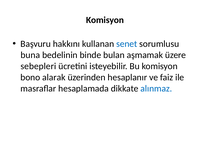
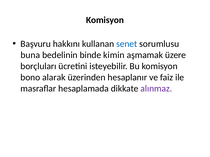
bulan: bulan -> kimin
sebepleri: sebepleri -> borçluları
alınmaz colour: blue -> purple
